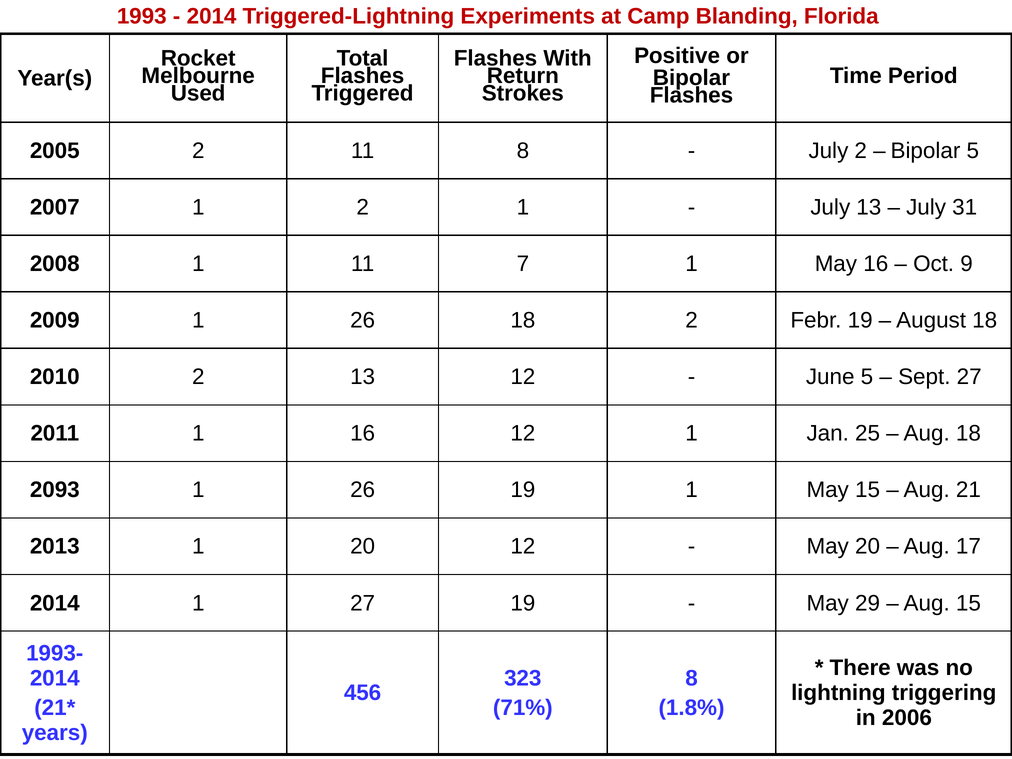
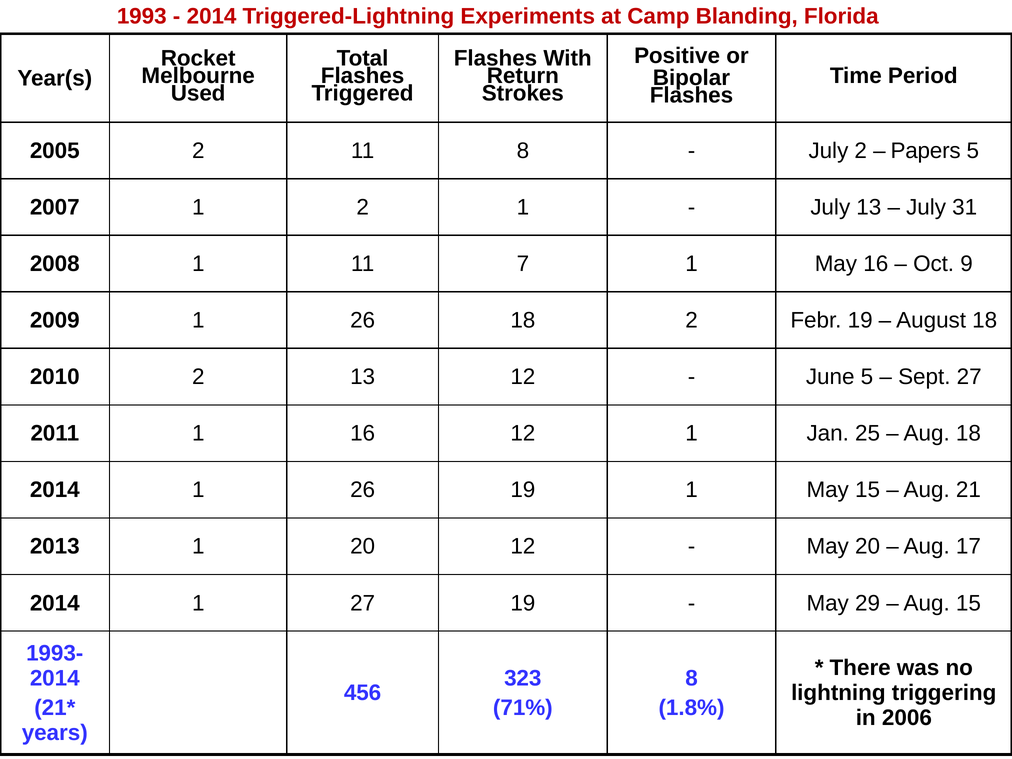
Bipolar at (925, 151): Bipolar -> Papers
2093 at (55, 490): 2093 -> 2014
